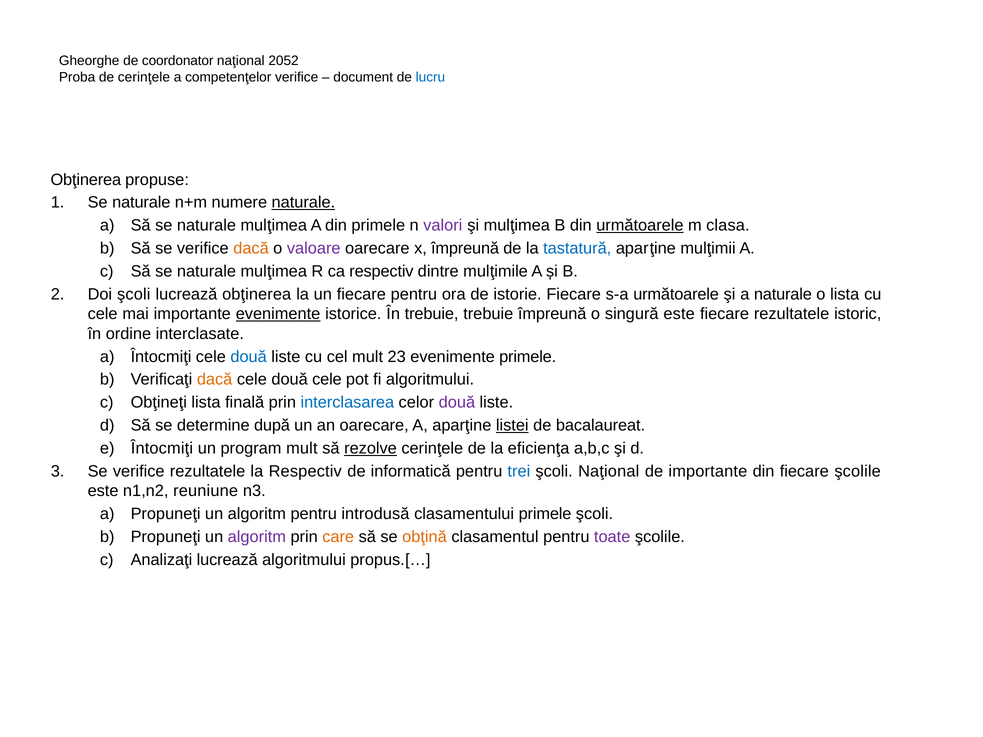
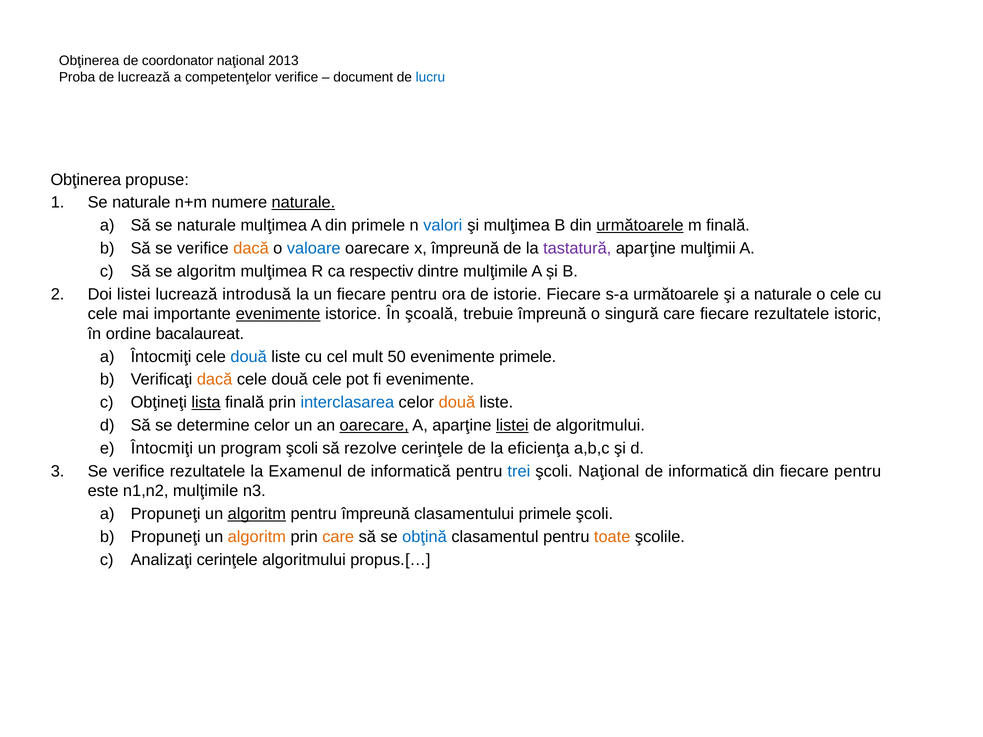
Gheorghe at (89, 61): Gheorghe -> Obţinerea
2052: 2052 -> 2013
de cerinţele: cerinţele -> lucrează
valori colour: purple -> blue
m clasa: clasa -> finală
valoare colour: purple -> blue
tastatură colour: blue -> purple
naturale at (206, 272): naturale -> algoritm
Doi şcoli: şcoli -> listei
lucrează obţinerea: obţinerea -> introdusă
o lista: lista -> cele
În trebuie: trebuie -> şcoală
singură este: este -> care
interclasate: interclasate -> bacalaureat
23: 23 -> 50
fi algoritmului: algoritmului -> evenimente
lista at (206, 403) underline: none -> present
două at (457, 403) colour: purple -> orange
determine după: după -> celor
oarecare at (374, 426) underline: none -> present
de bacalaureat: bacalaureat -> algoritmului
program mult: mult -> şcoli
rezolve underline: present -> none
la Respectiv: Respectiv -> Examenul
importante at (708, 471): importante -> informatică
din fiecare şcolile: şcolile -> pentru
n1,n2 reuniune: reuniune -> mulţimile
algoritm at (257, 514) underline: none -> present
pentru introdusă: introdusă -> împreună
algoritm at (257, 537) colour: purple -> orange
obţină colour: orange -> blue
toate colour: purple -> orange
Analizaţi lucrează: lucrează -> cerinţele
